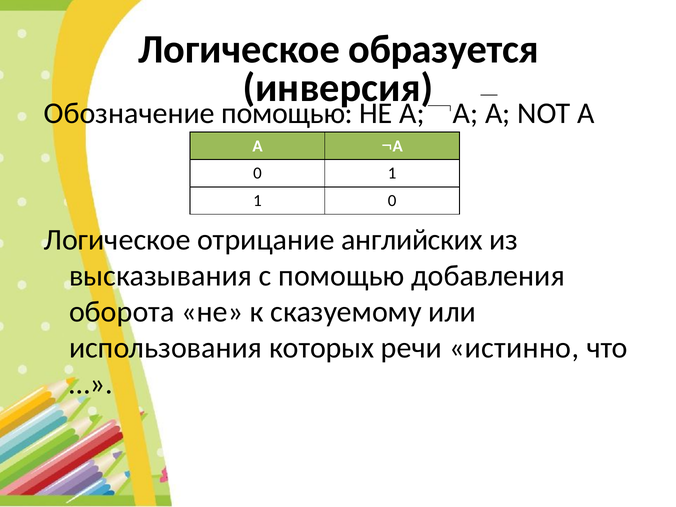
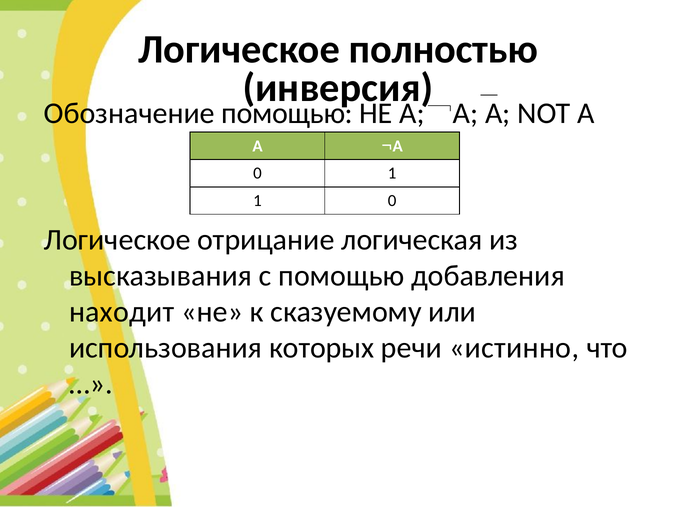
образуется: образуется -> полностью
английских: английских -> логическая
оборота: оборота -> находит
